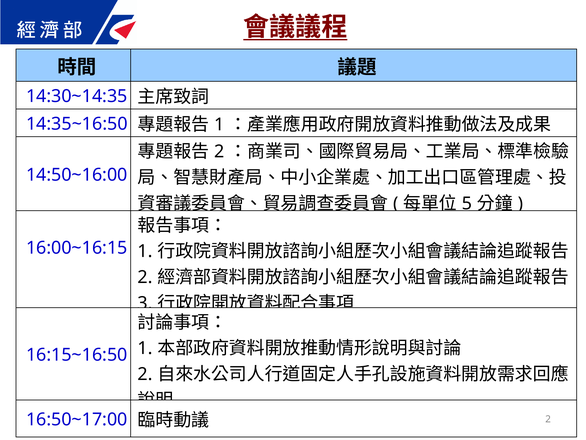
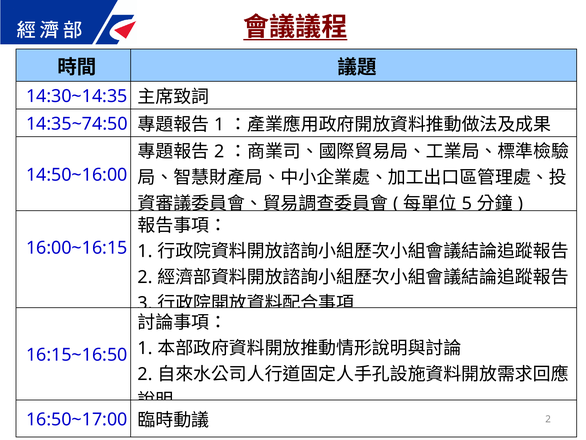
14:35~16:50: 14:35~16:50 -> 14:35~74:50
